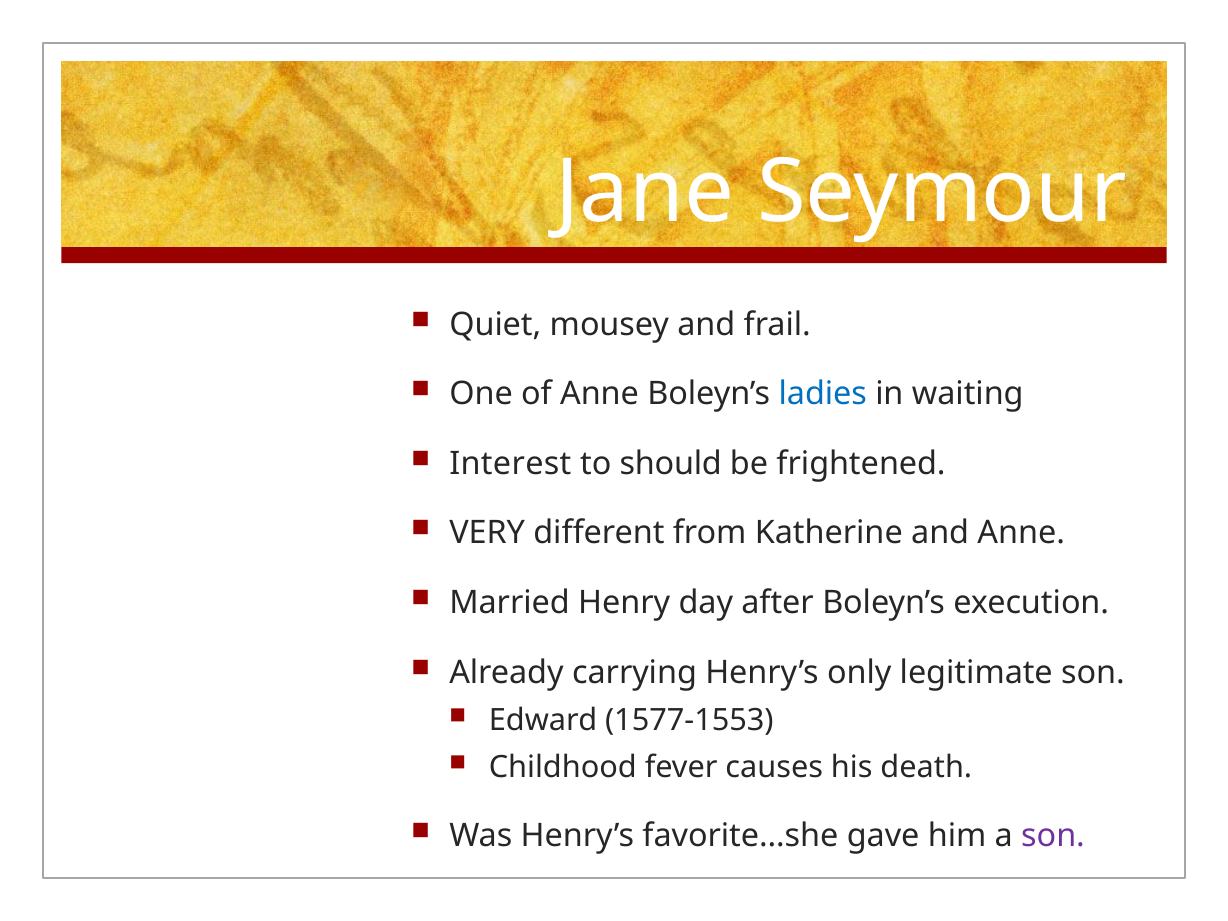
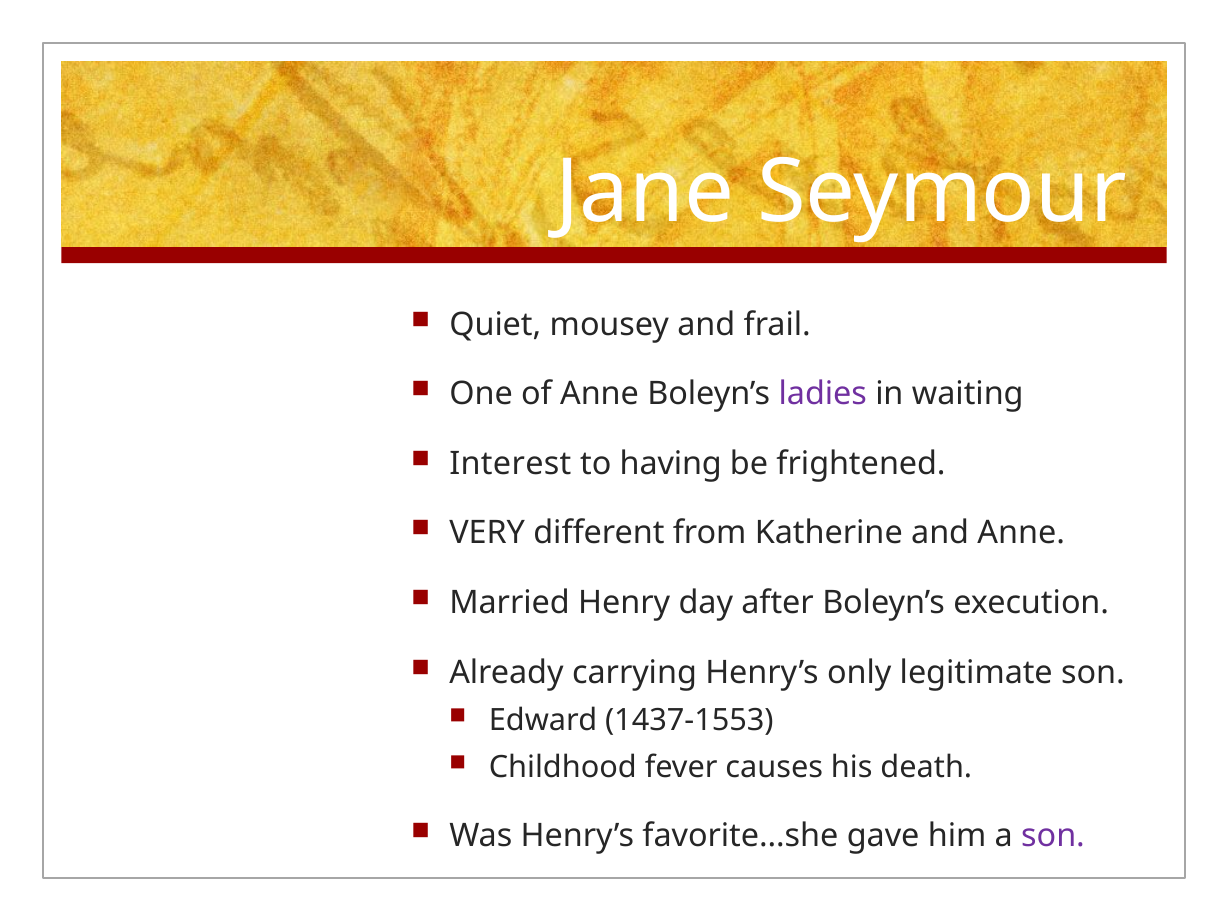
ladies colour: blue -> purple
should: should -> having
1577-1553: 1577-1553 -> 1437-1553
